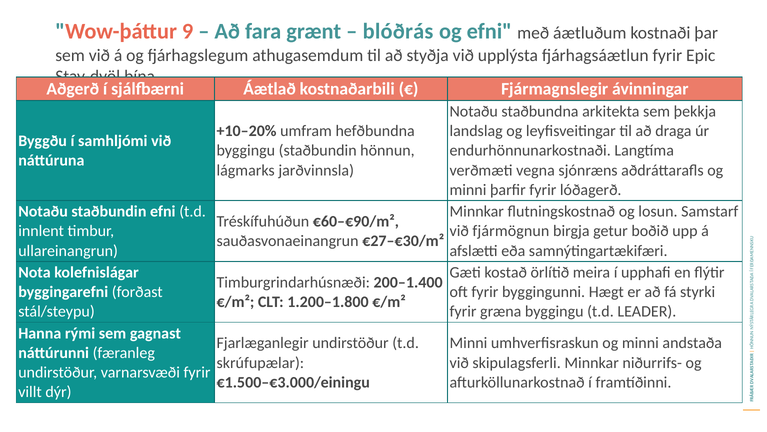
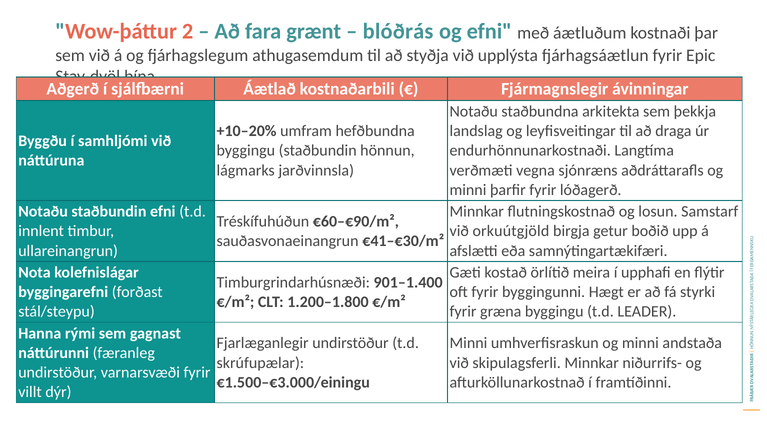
9: 9 -> 2
fjármögnun: fjármögnun -> orkuútgjöld
€27–€30/m²: €27–€30/m² -> €41–€30/m²
200–1.400: 200–1.400 -> 901–1.400
